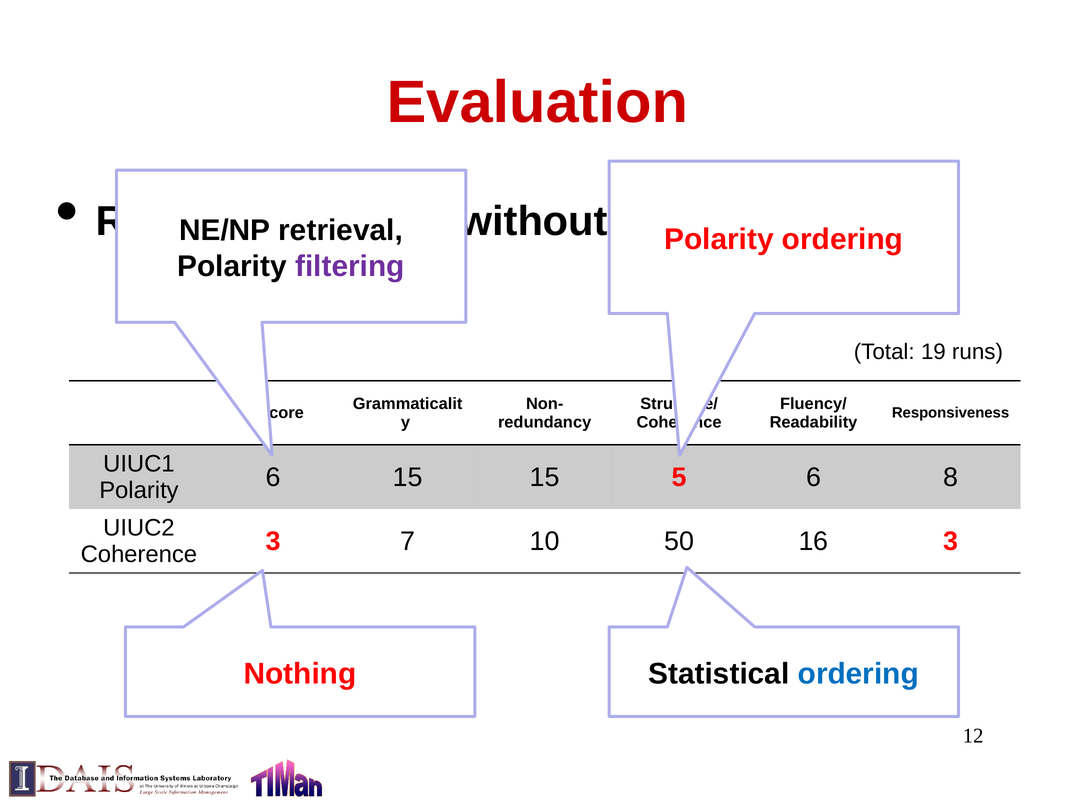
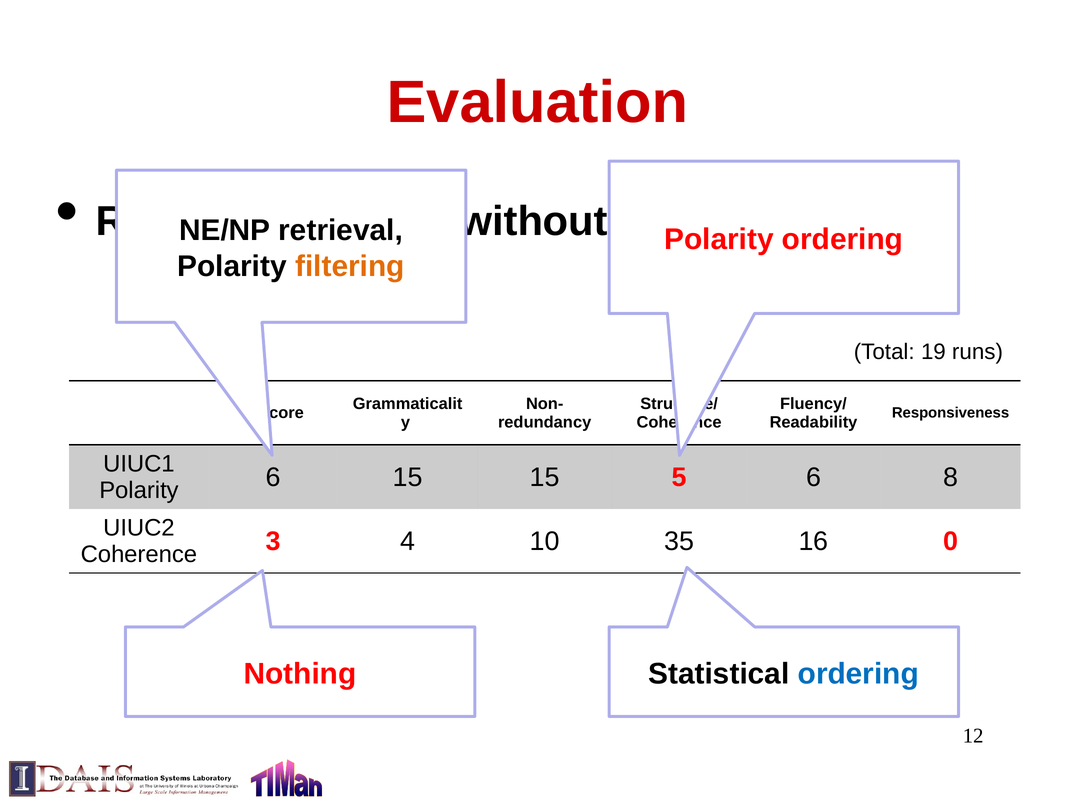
filtering colour: purple -> orange
7: 7 -> 4
50: 50 -> 35
16 3: 3 -> 0
